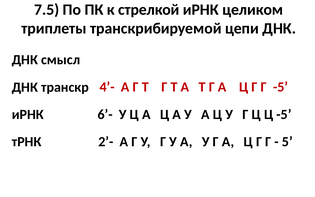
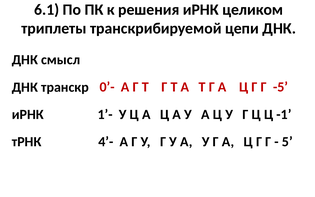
7.5: 7.5 -> 6.1
стрелкой: стрелкой -> решения
4’-: 4’- -> 0’-
6’-: 6’- -> 1’-
Ц -5: -5 -> -1
2’-: 2’- -> 4’-
